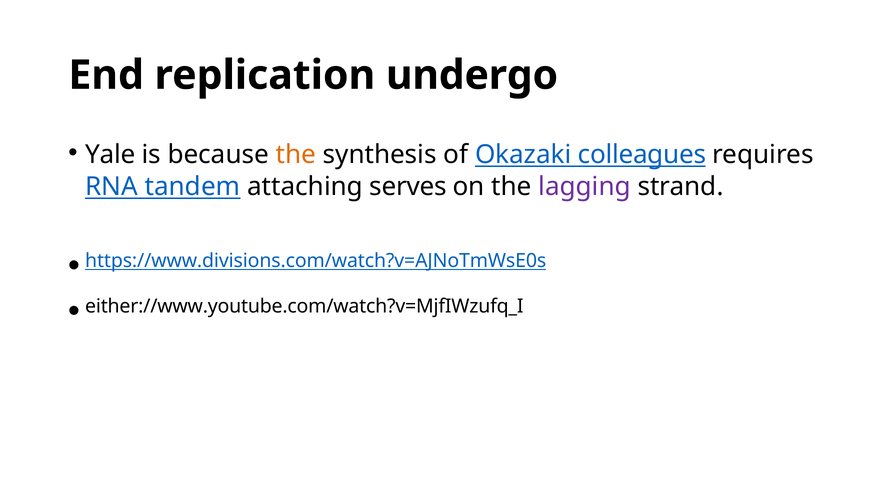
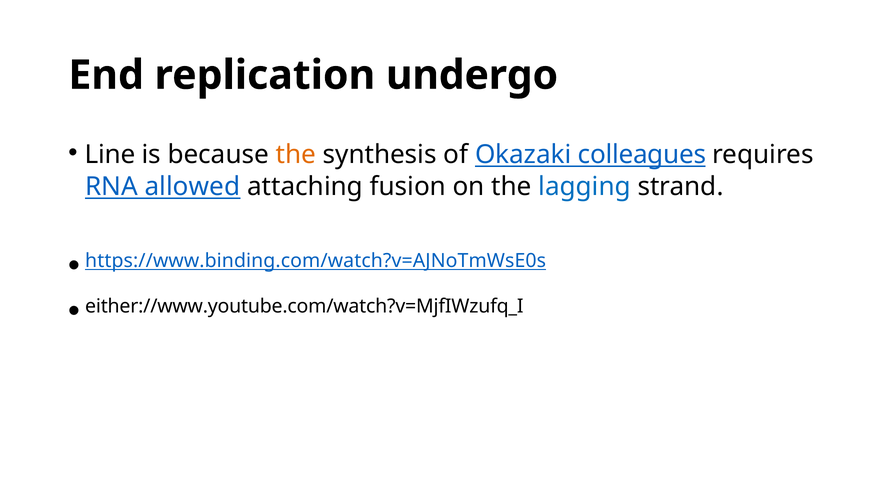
Yale: Yale -> Line
tandem: tandem -> allowed
serves: serves -> fusion
lagging colour: purple -> blue
https://www.divisions.com/watch?v=AJNoTmWsE0s: https://www.divisions.com/watch?v=AJNoTmWsE0s -> https://www.binding.com/watch?v=AJNoTmWsE0s
